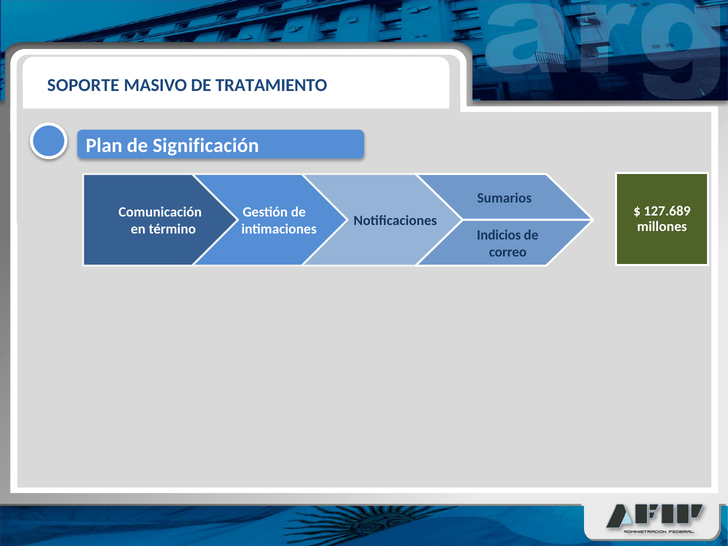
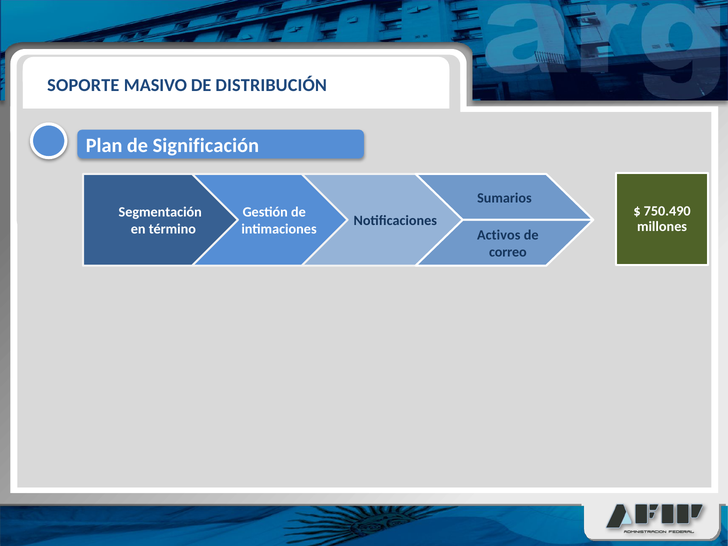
TRATAMIENTO: TRATAMIENTO -> DISTRIBUCIÓN
127.689: 127.689 -> 750.490
Comunicación: Comunicación -> Segmentación
Indicios: Indicios -> Activos
